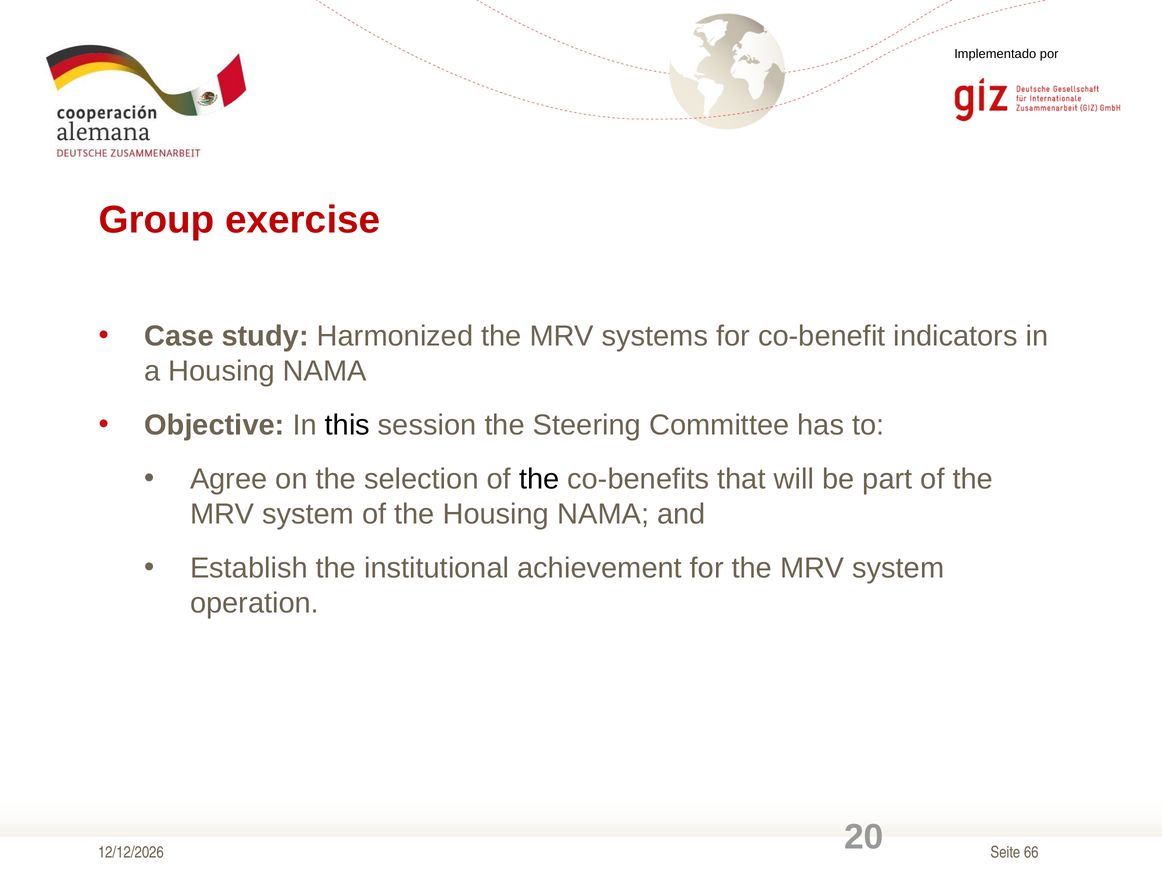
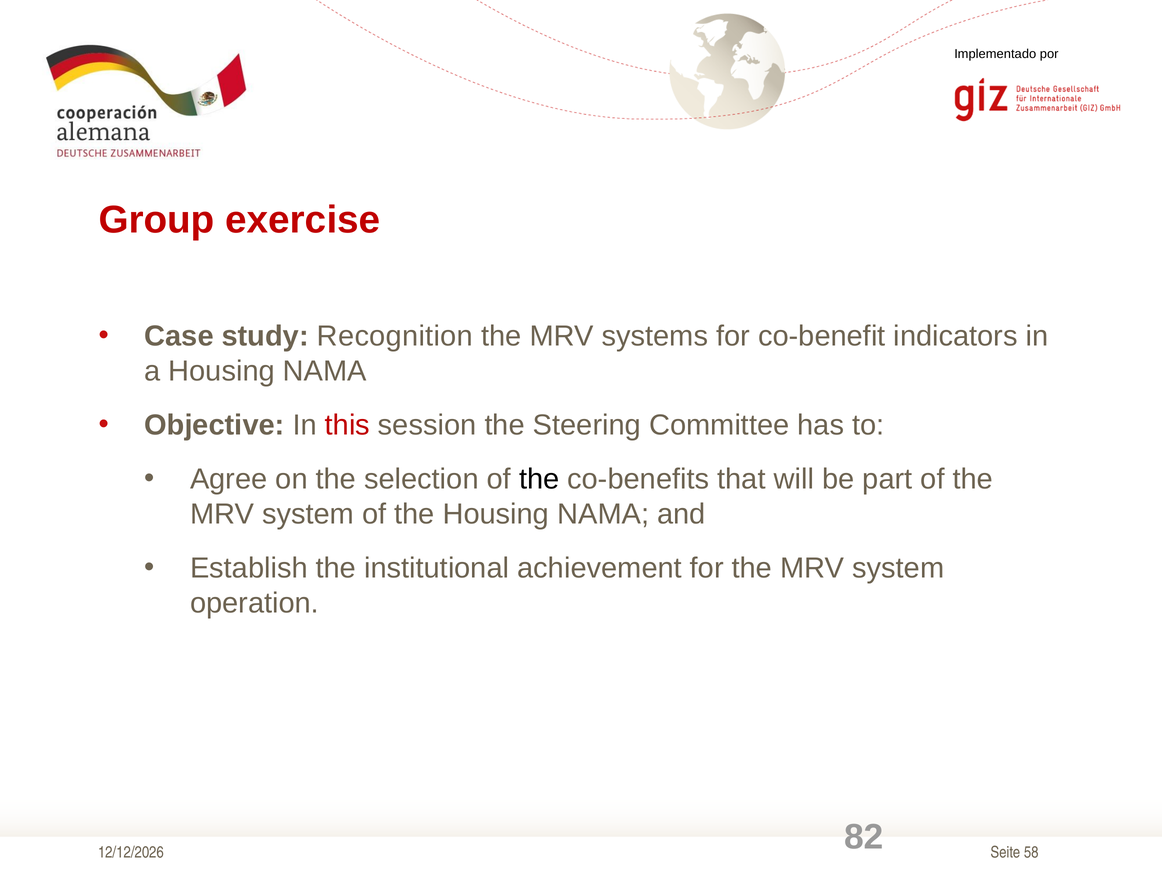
Harmonized: Harmonized -> Recognition
this colour: black -> red
66: 66 -> 58
20: 20 -> 82
